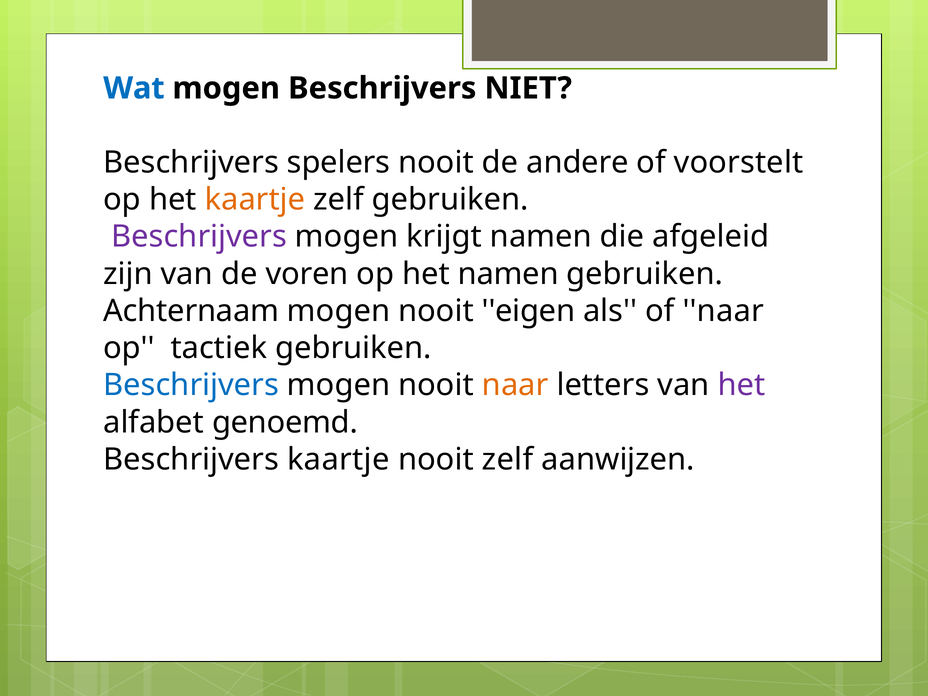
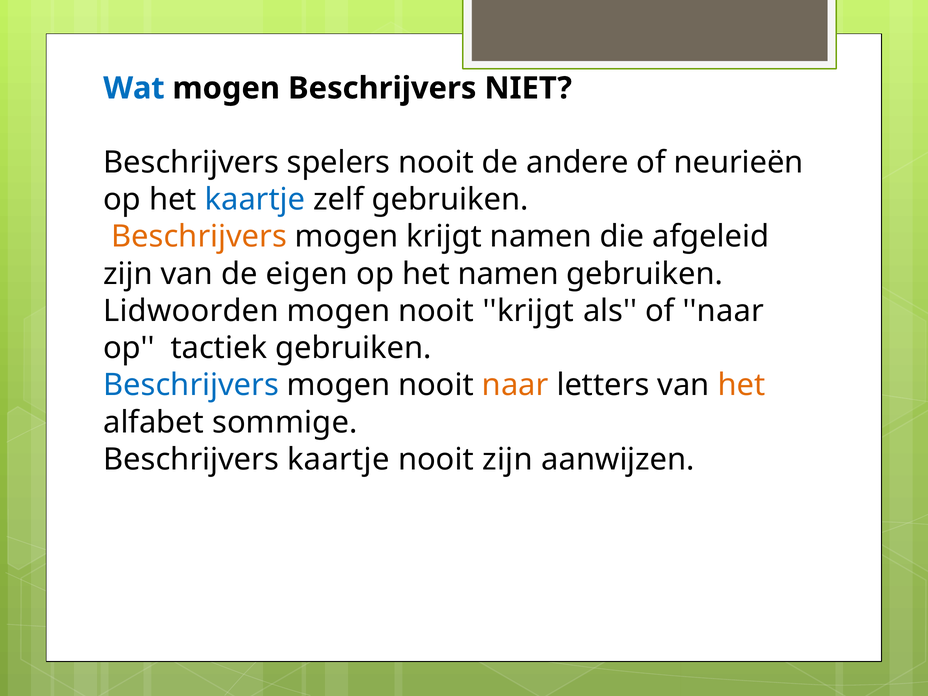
voorstelt: voorstelt -> neurieën
kaartje at (255, 200) colour: orange -> blue
Beschrijvers at (199, 237) colour: purple -> orange
voren: voren -> eigen
Achternaam: Achternaam -> Lidwoorden
nooit eigen: eigen -> krijgt
het at (741, 385) colour: purple -> orange
genoemd: genoemd -> sommige
nooit zelf: zelf -> zijn
